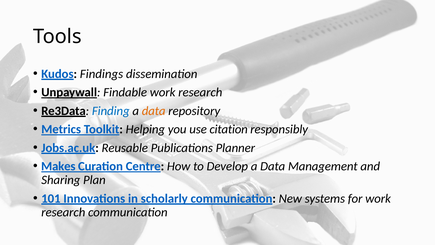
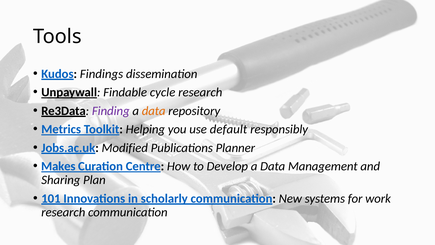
Findable work: work -> cycle
Finding colour: blue -> purple
citation: citation -> default
Reusable: Reusable -> Modified
